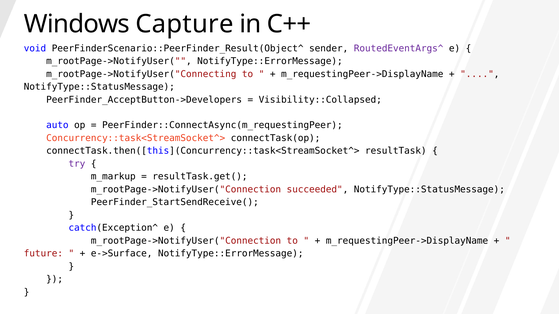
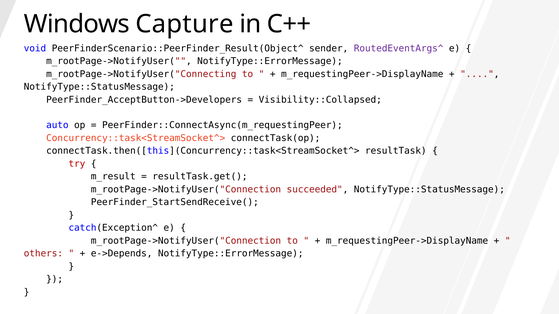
try colour: purple -> red
m_markup: m_markup -> m_result
future: future -> others
e->Surface: e->Surface -> e->Depends
